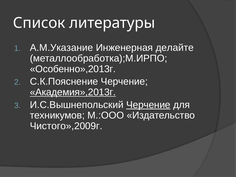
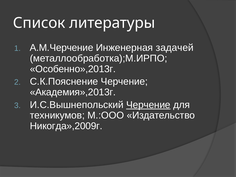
А.М.Указание: А.М.Указание -> А.М.Черчение
делайте: делайте -> задачей
Академия»,2013г underline: present -> none
Чистого»,2009г: Чистого»,2009г -> Никогда»,2009г
